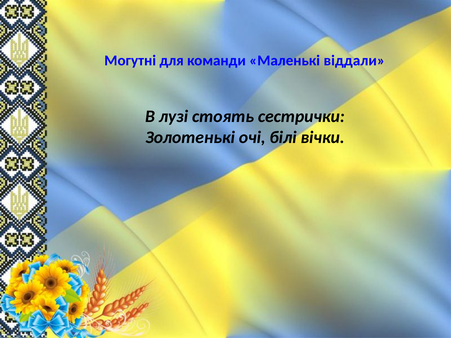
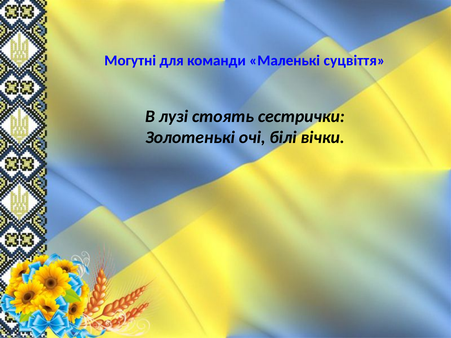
віддали: віддали -> суцвіття
